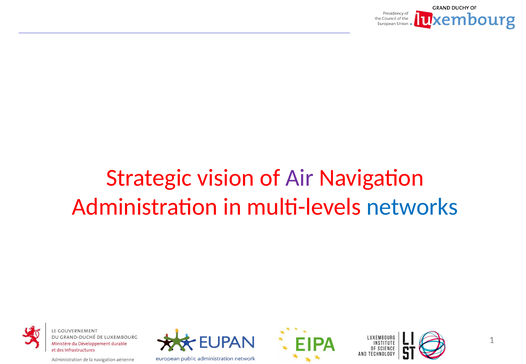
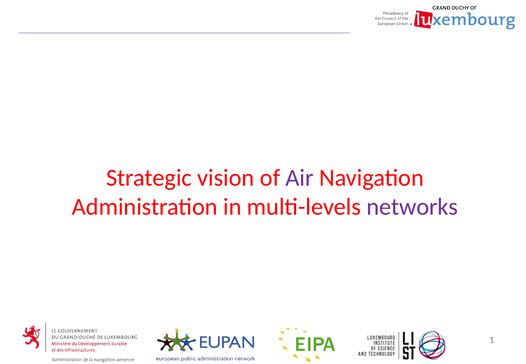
networks colour: blue -> purple
